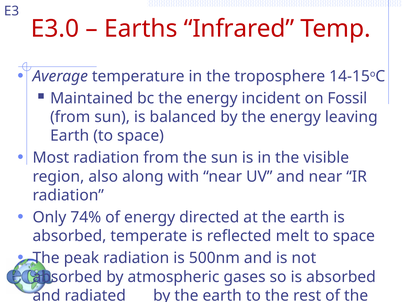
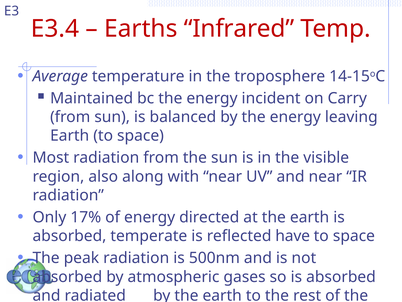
E3.0: E3.0 -> E3.4
Fossil: Fossil -> Carry
74%: 74% -> 17%
melt: melt -> have
